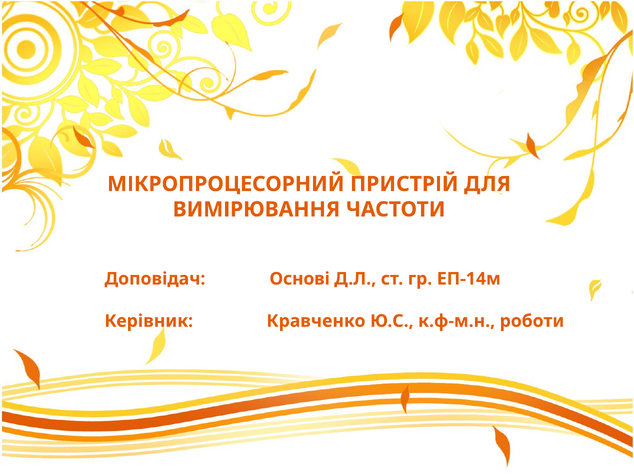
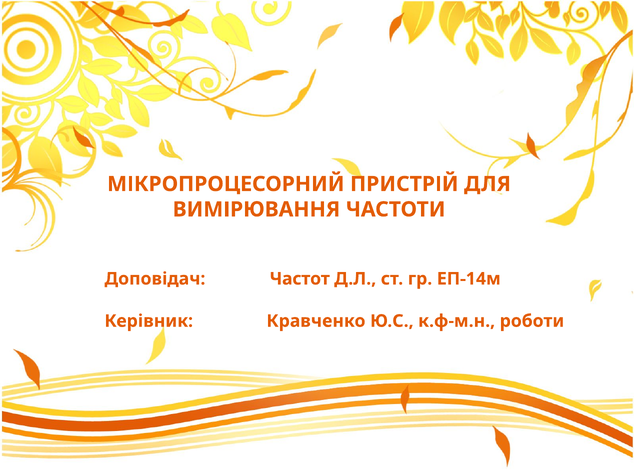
Основі: Основі -> Частот
